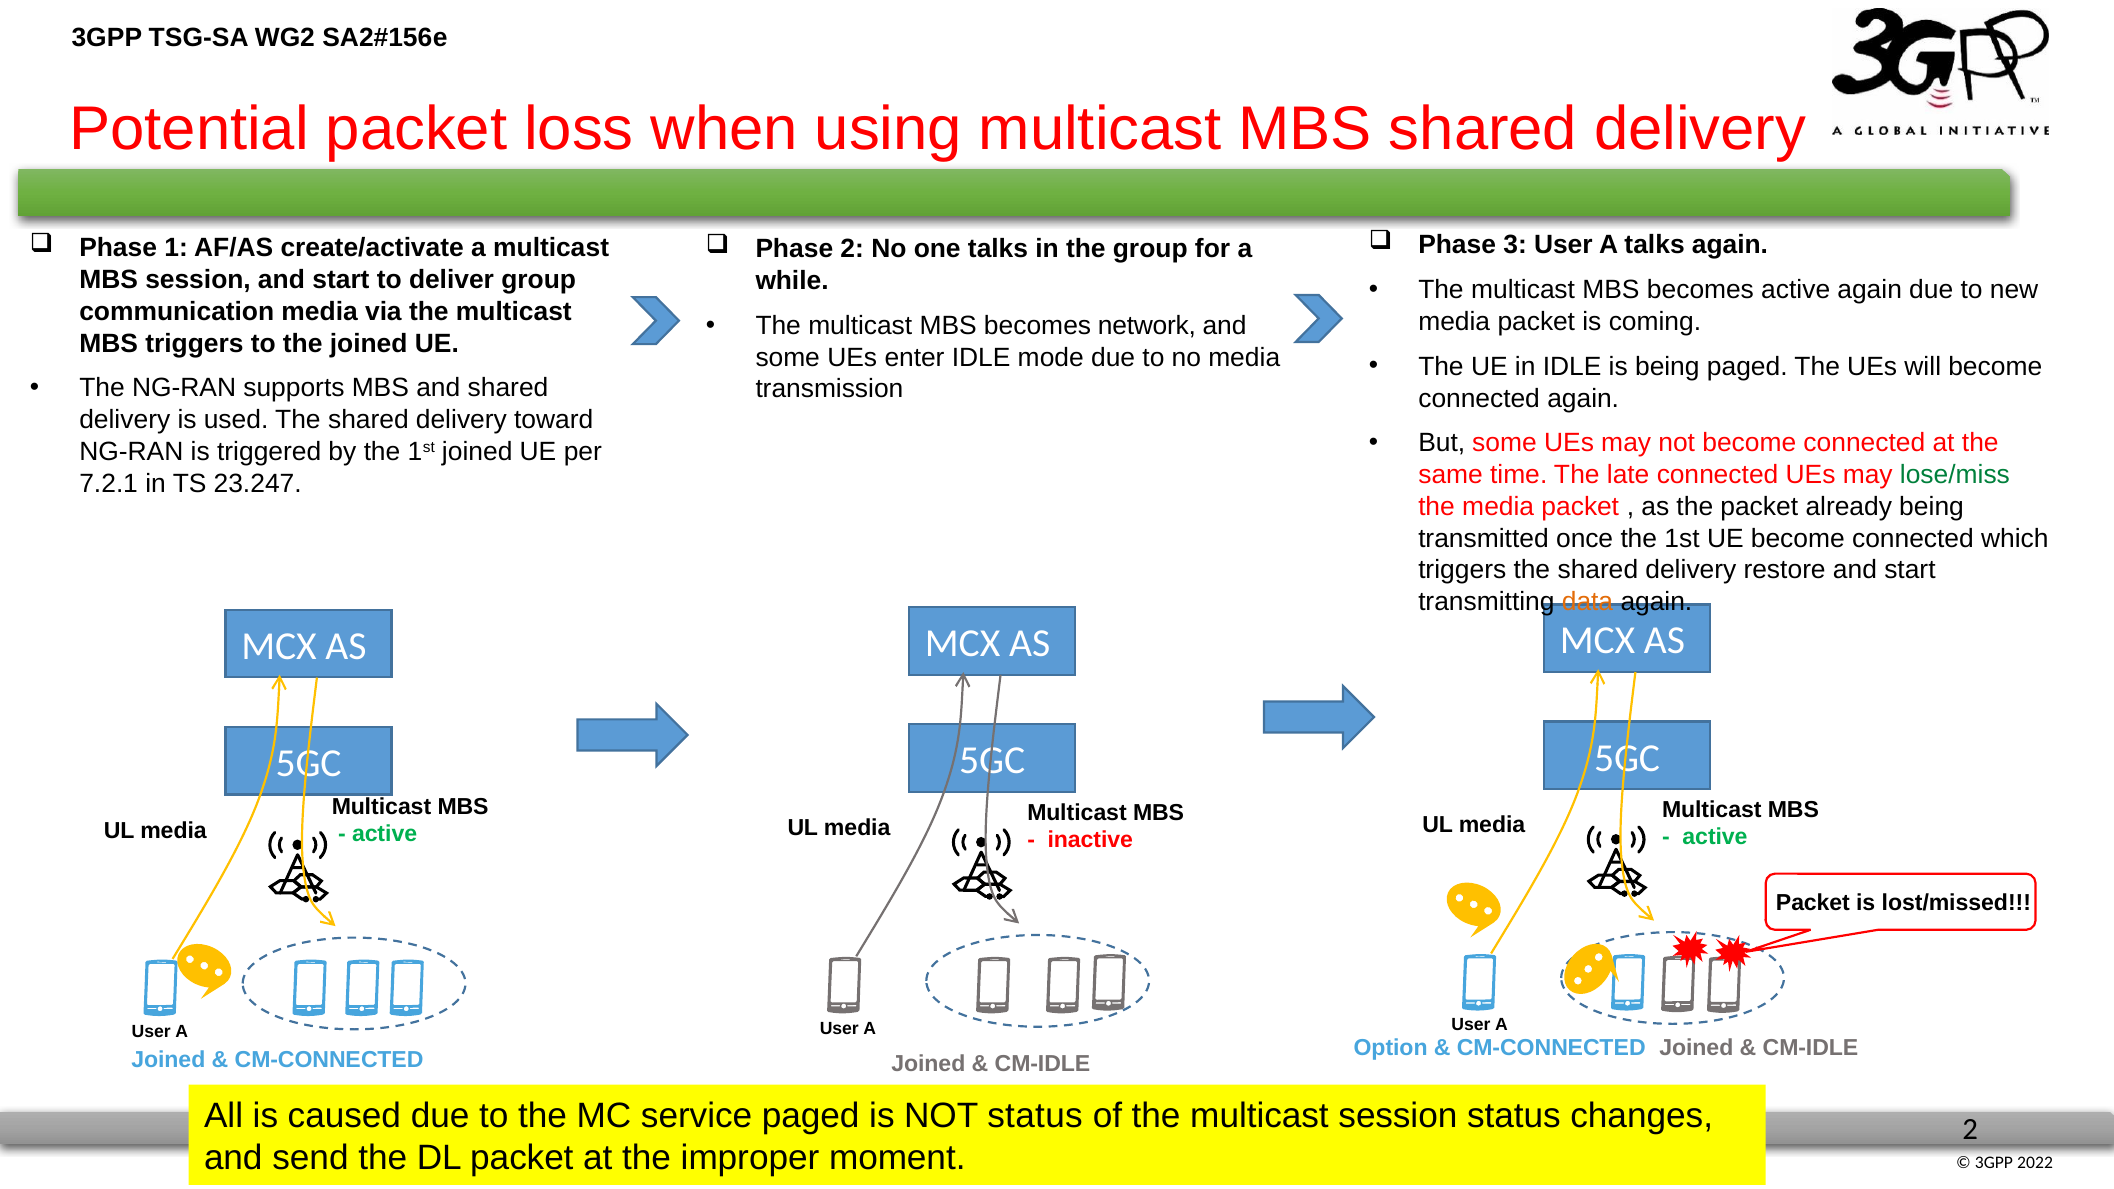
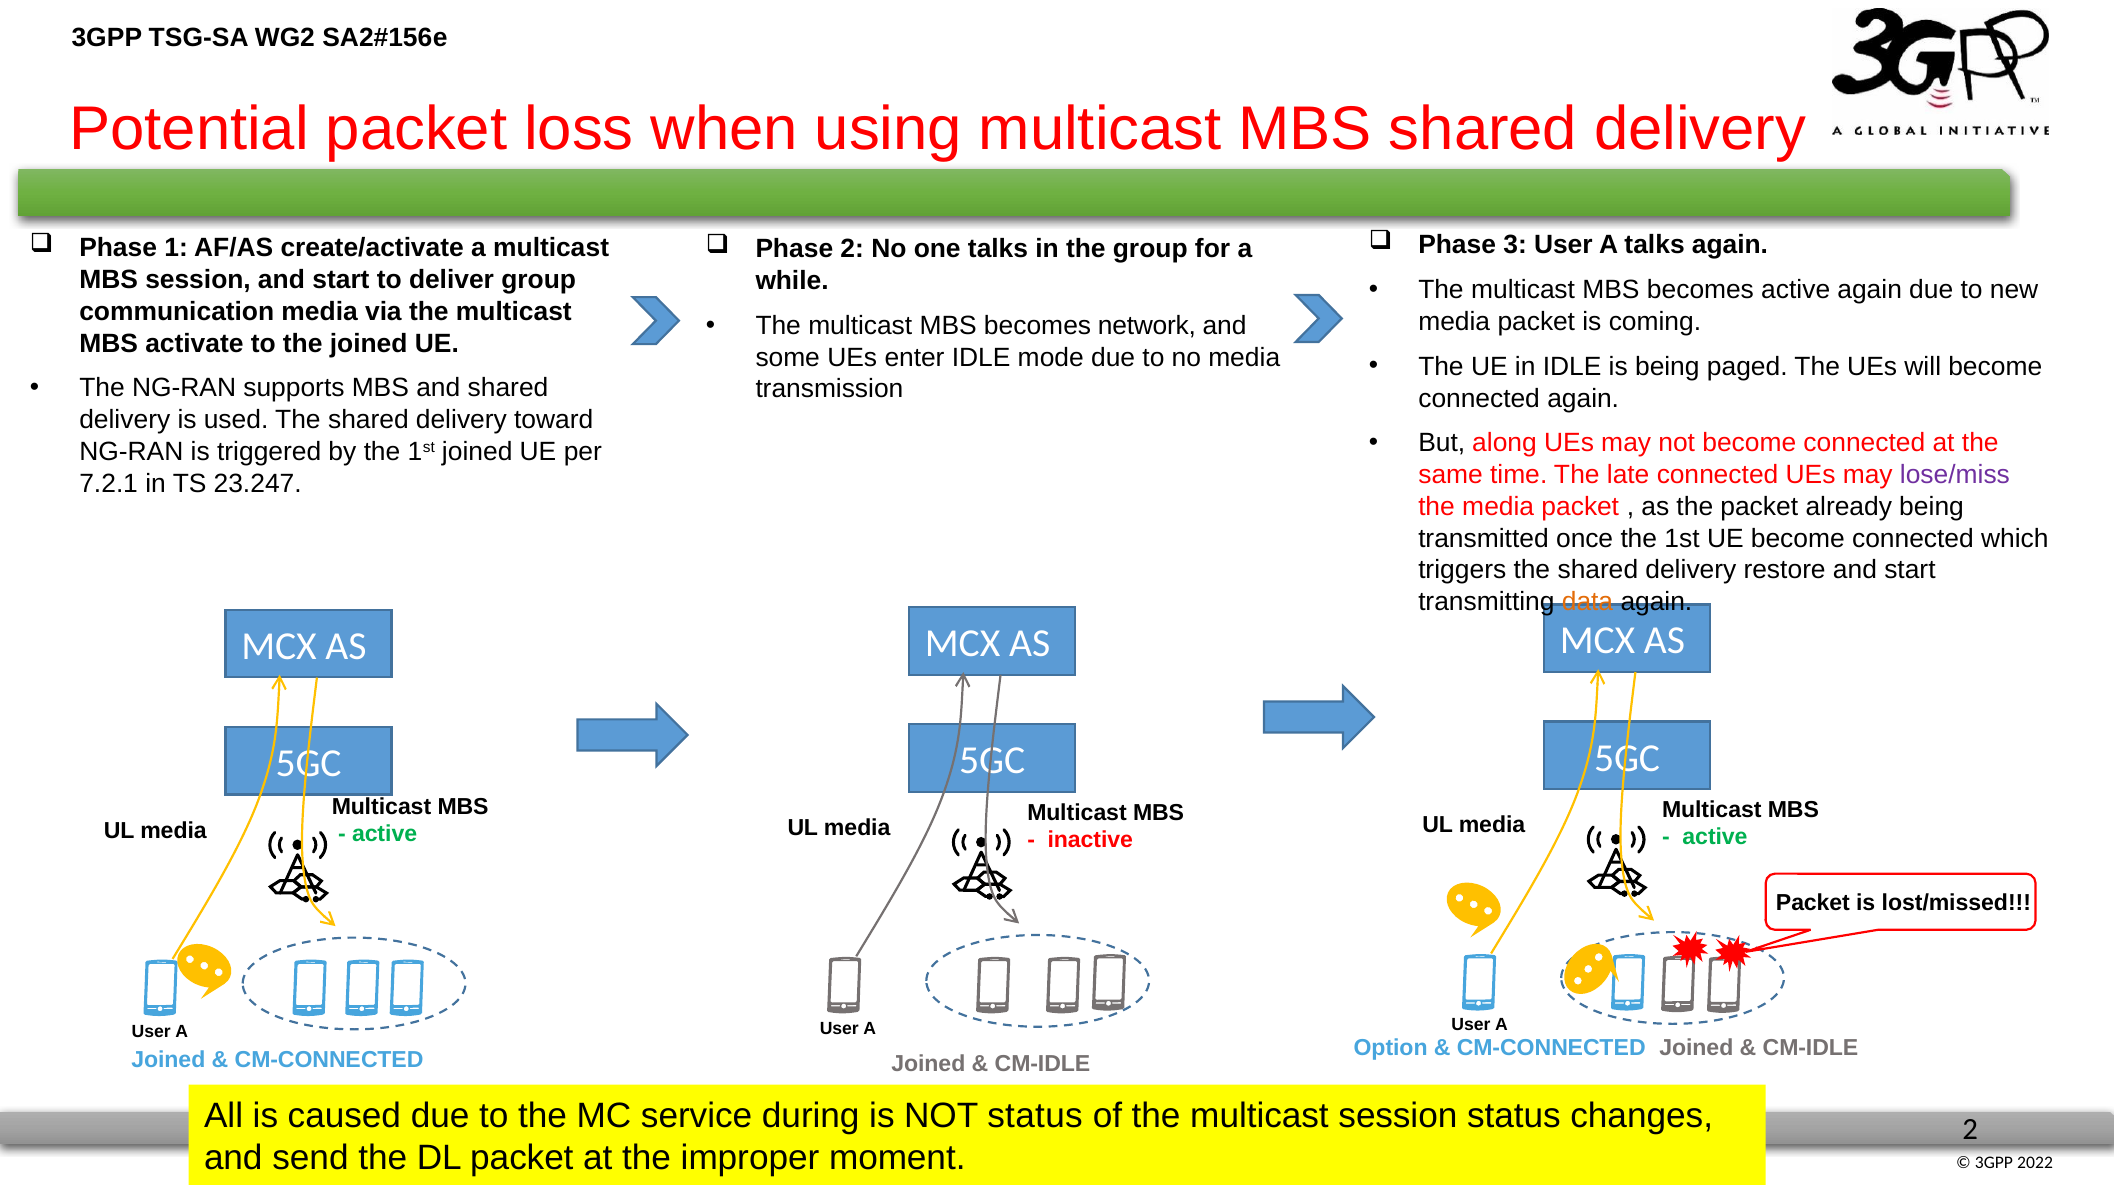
MBS triggers: triggers -> activate
But some: some -> along
lose/miss colour: green -> purple
service paged: paged -> during
